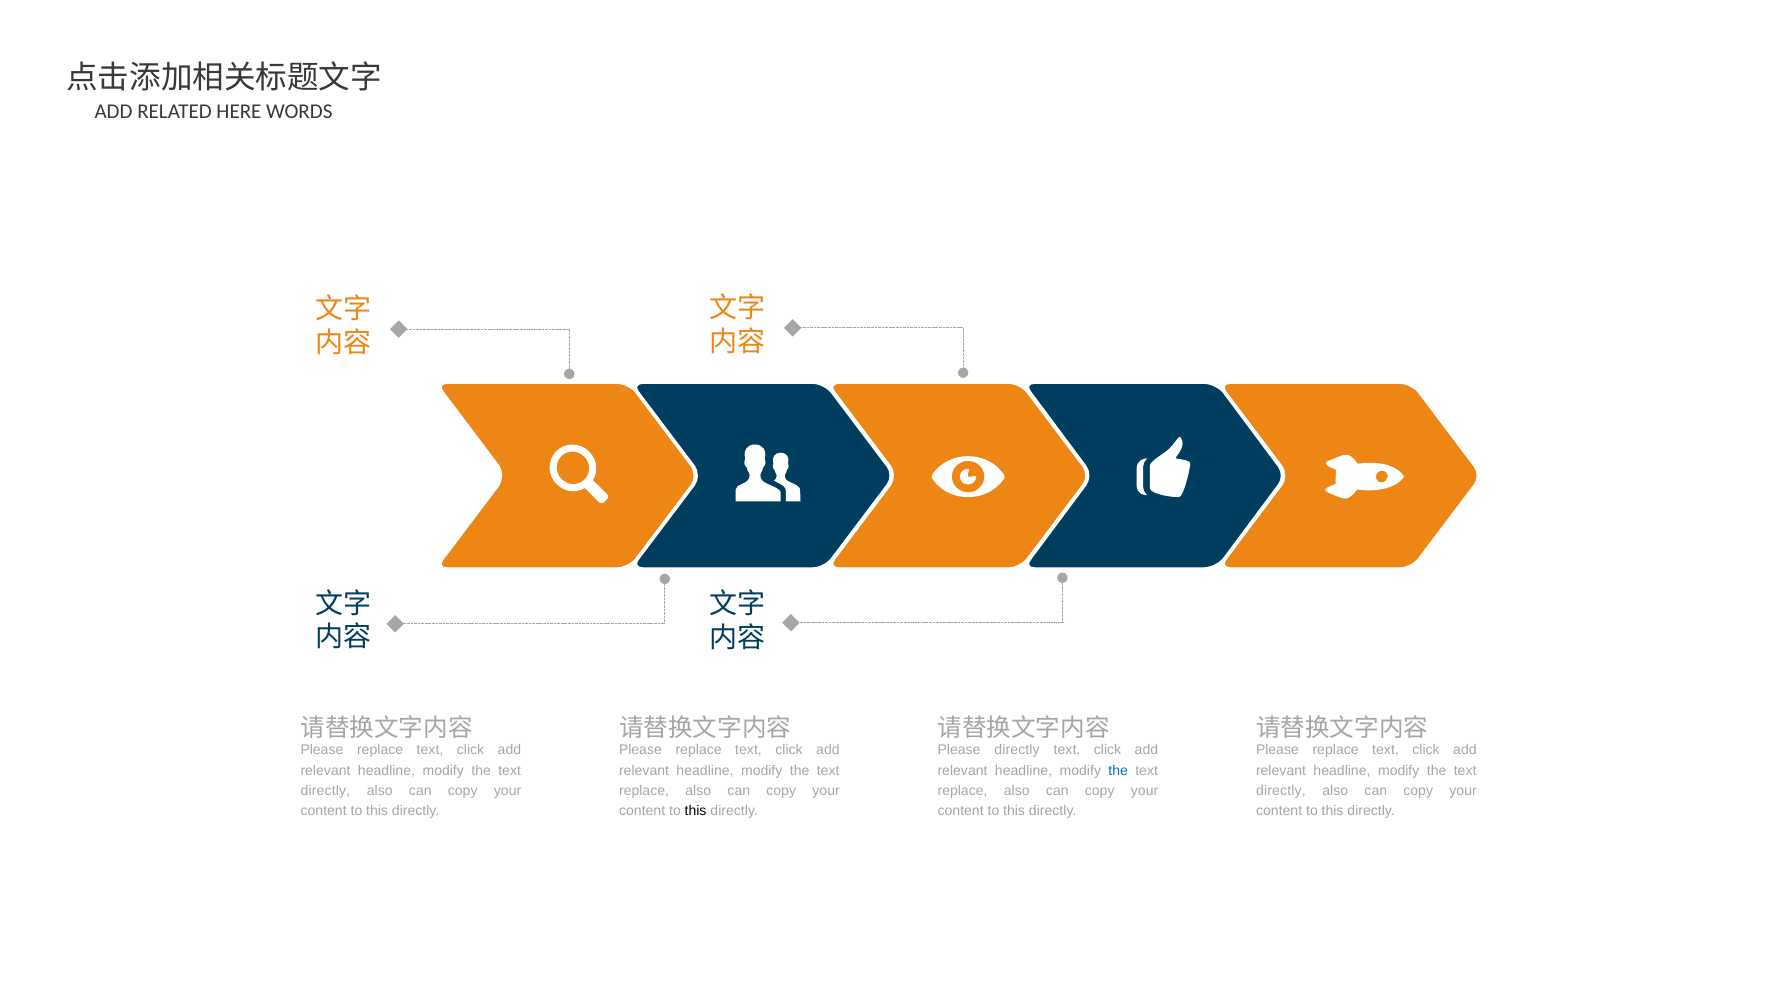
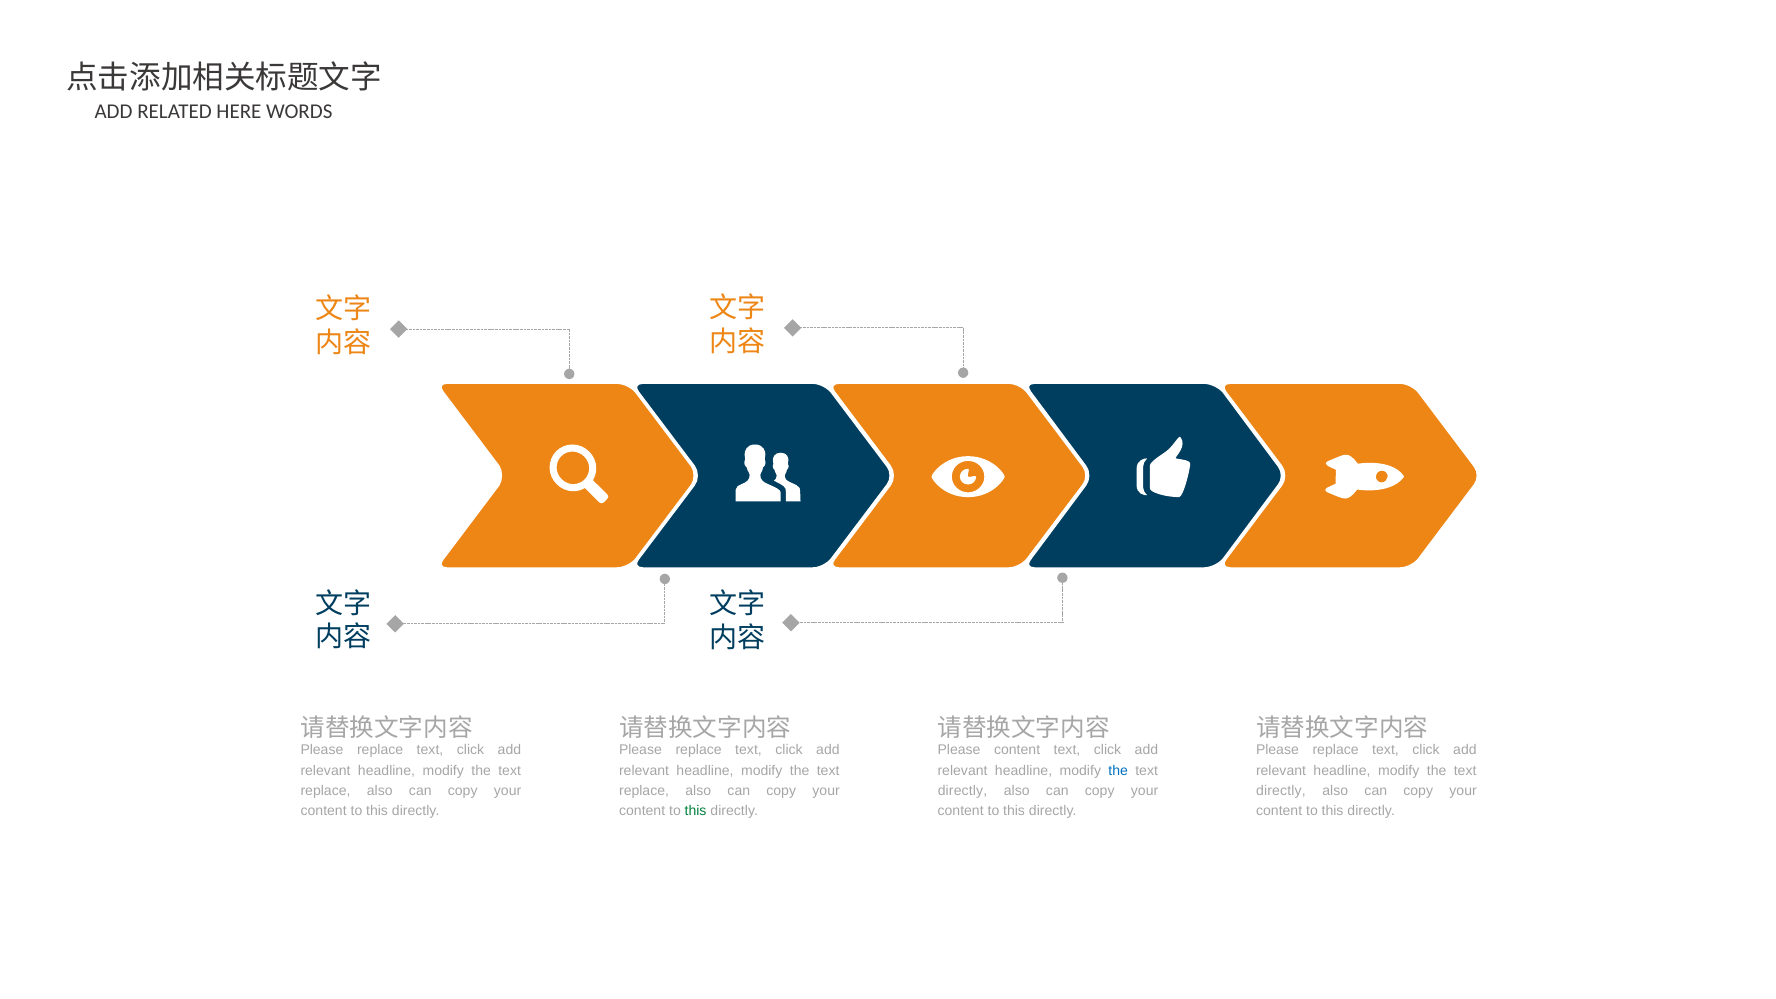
Please directly: directly -> content
directly at (325, 791): directly -> replace
replace at (963, 791): replace -> directly
this at (696, 811) colour: black -> green
